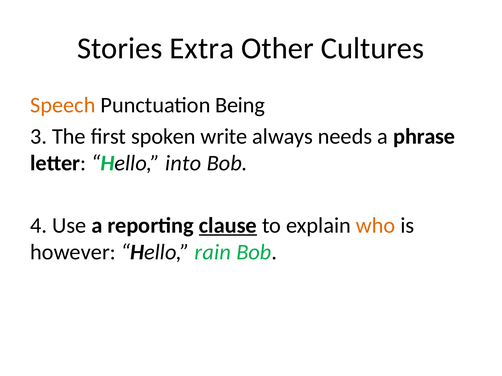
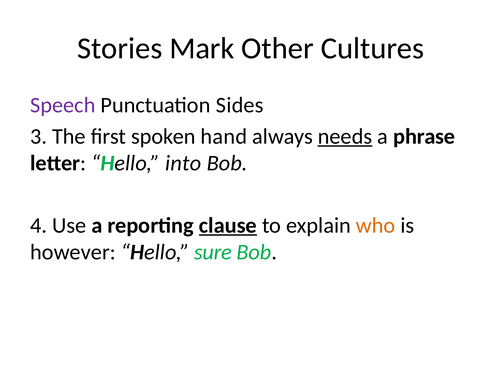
Extra: Extra -> Mark
Speech colour: orange -> purple
Being: Being -> Sides
write: write -> hand
needs underline: none -> present
rain: rain -> sure
